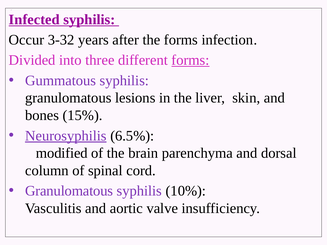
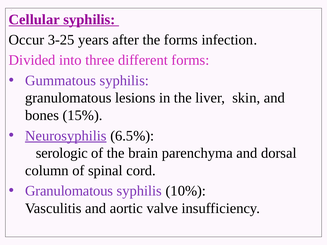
Infected: Infected -> Cellular
3-32: 3-32 -> 3-25
forms at (190, 60) underline: present -> none
modified: modified -> serologic
